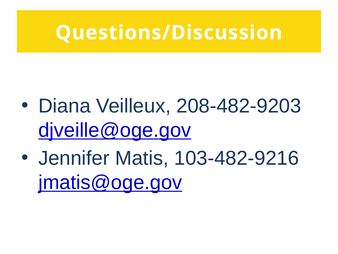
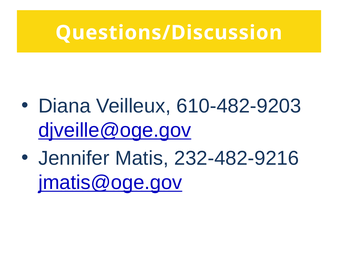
208-482-9203: 208-482-9203 -> 610-482-9203
103-482-9216: 103-482-9216 -> 232-482-9216
